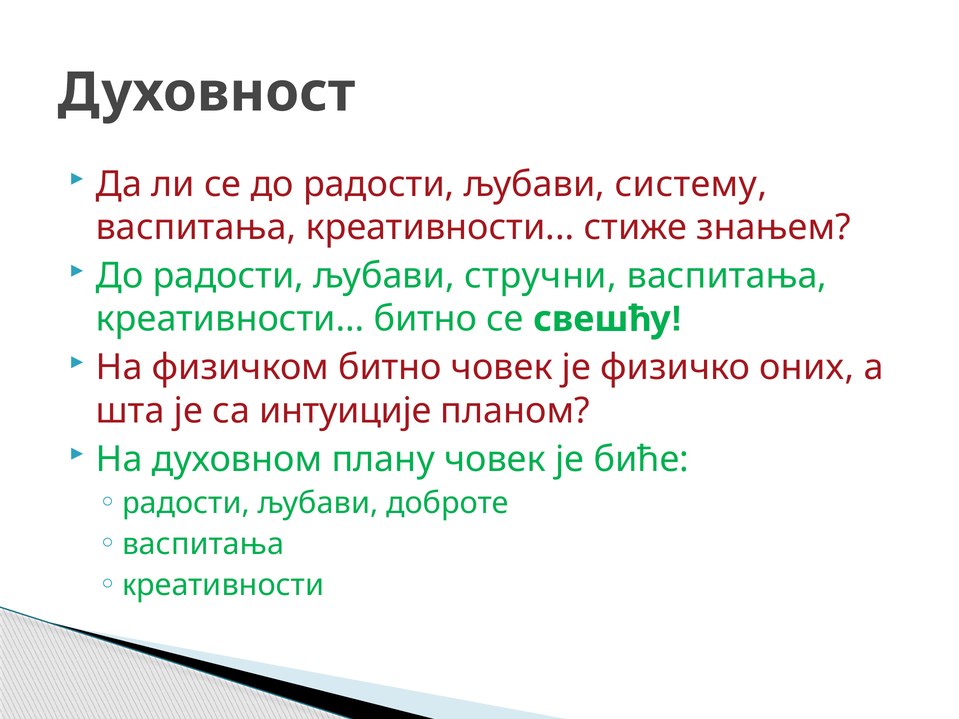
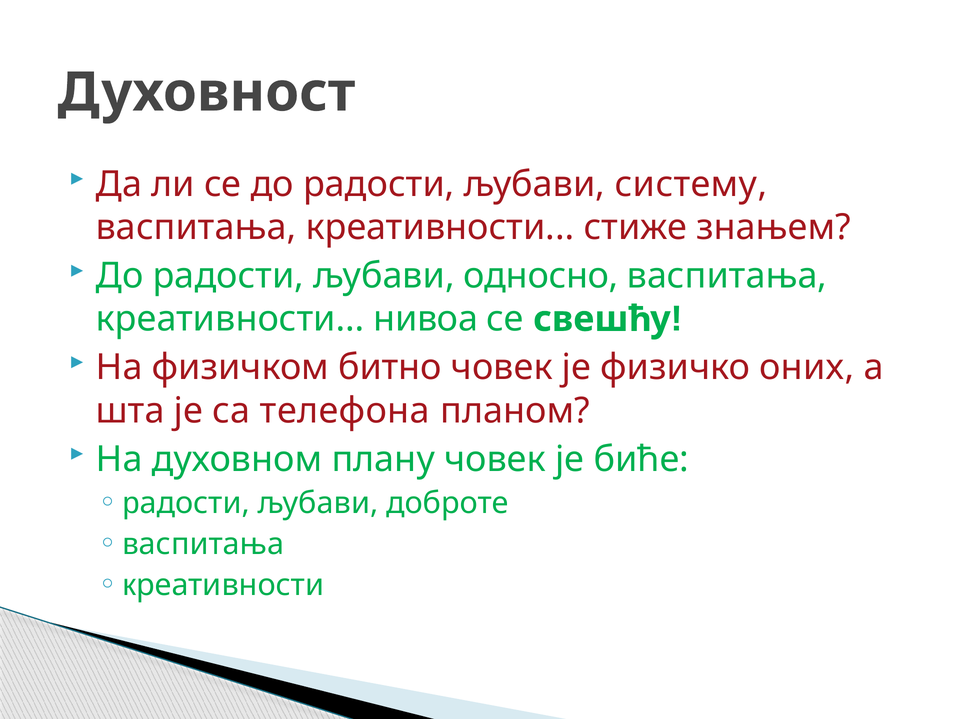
стручни: стручни -> односно
креативности битно: битно -> нивоа
интуиције: интуиције -> телефона
